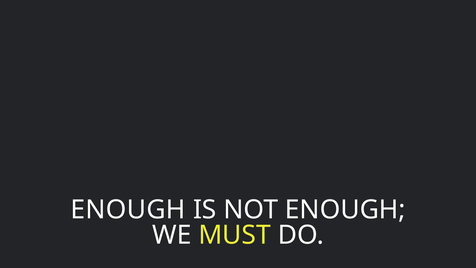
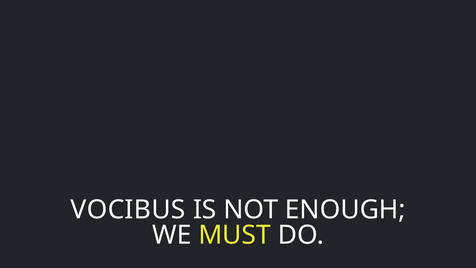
ENOUGH at (128, 210): ENOUGH -> VOCIBUS
